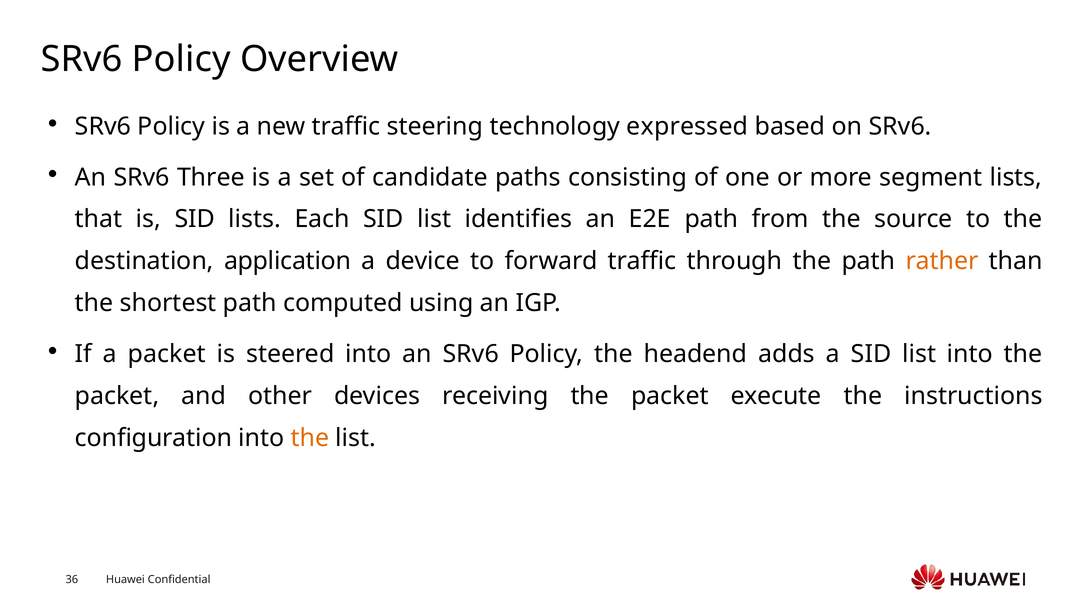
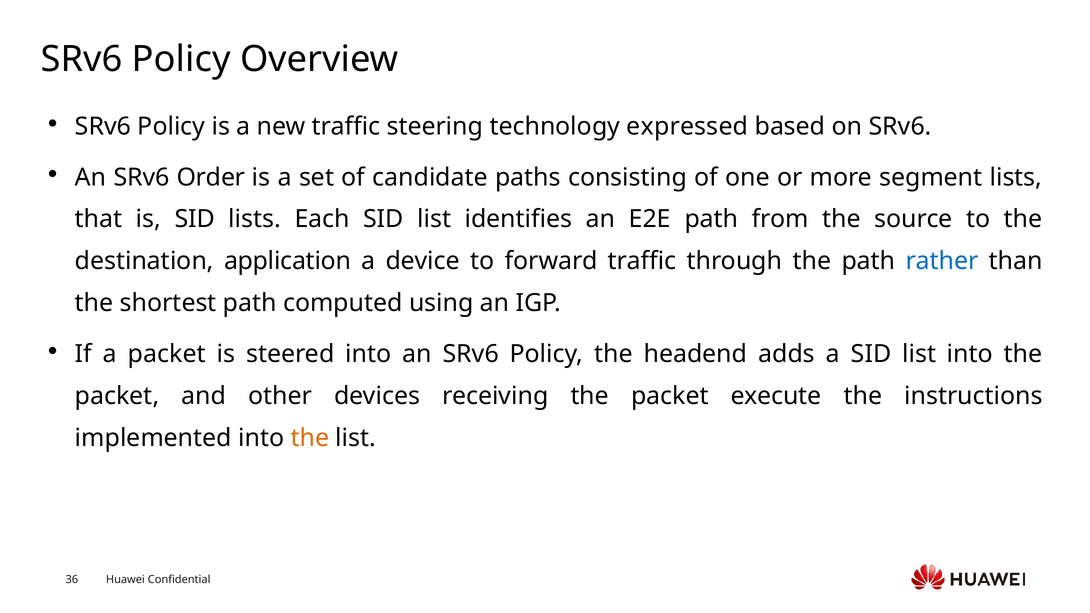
Three: Three -> Order
rather colour: orange -> blue
configuration: configuration -> implemented
